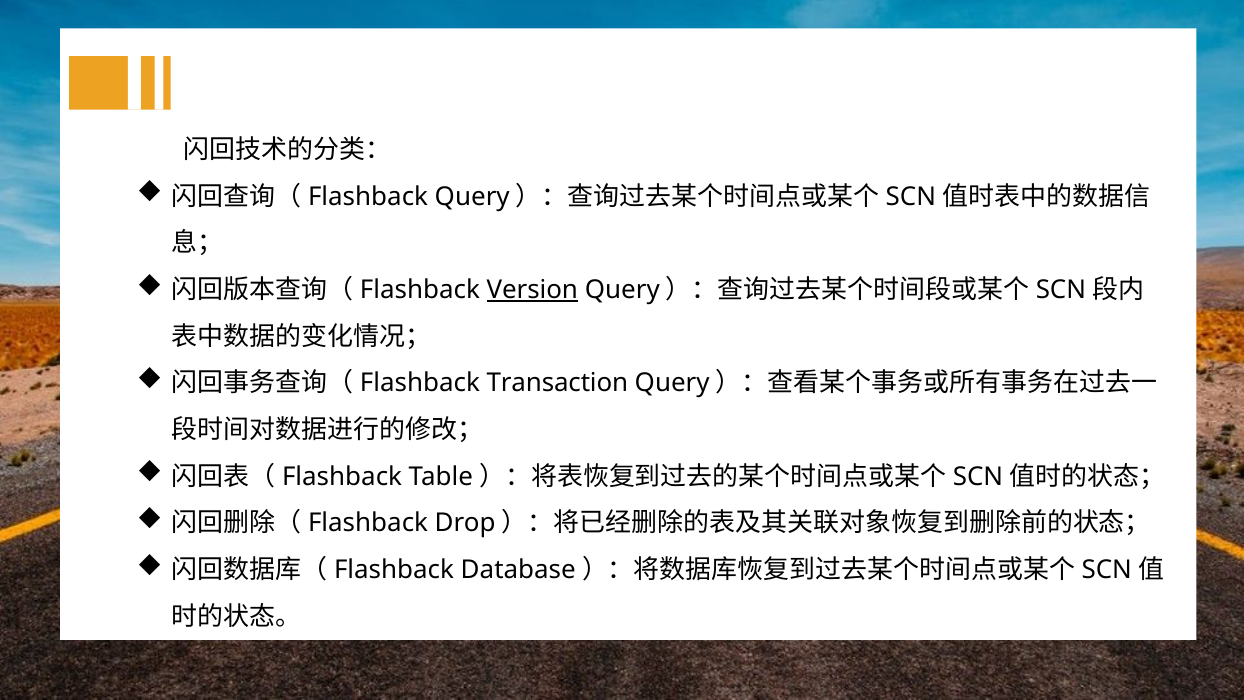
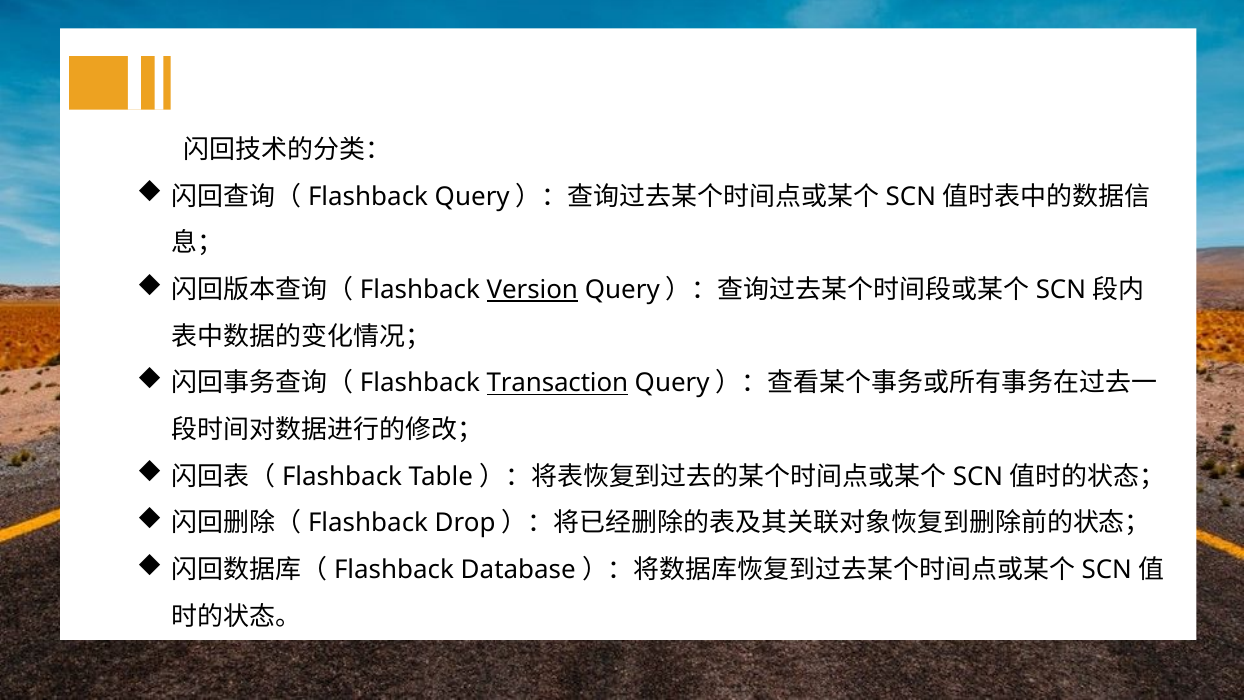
Transaction underline: none -> present
